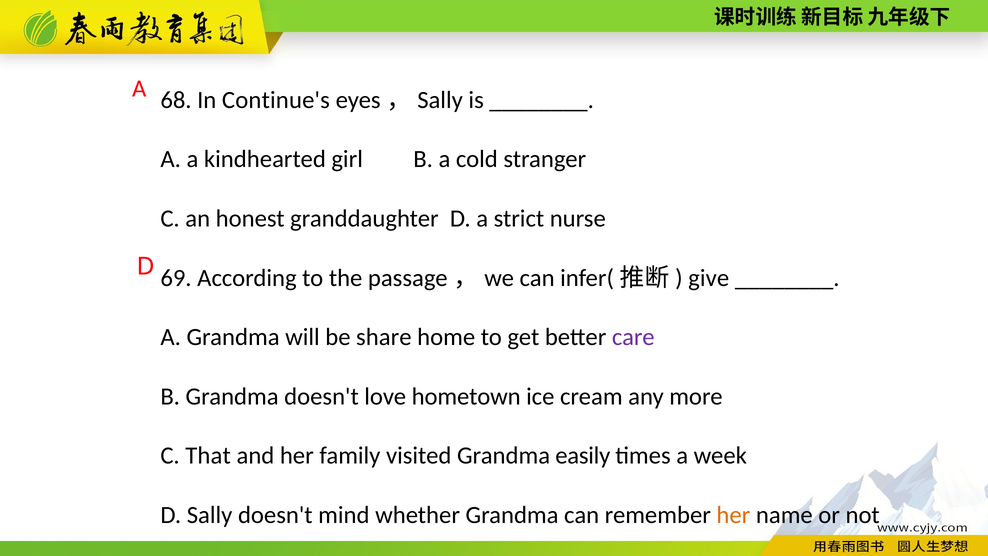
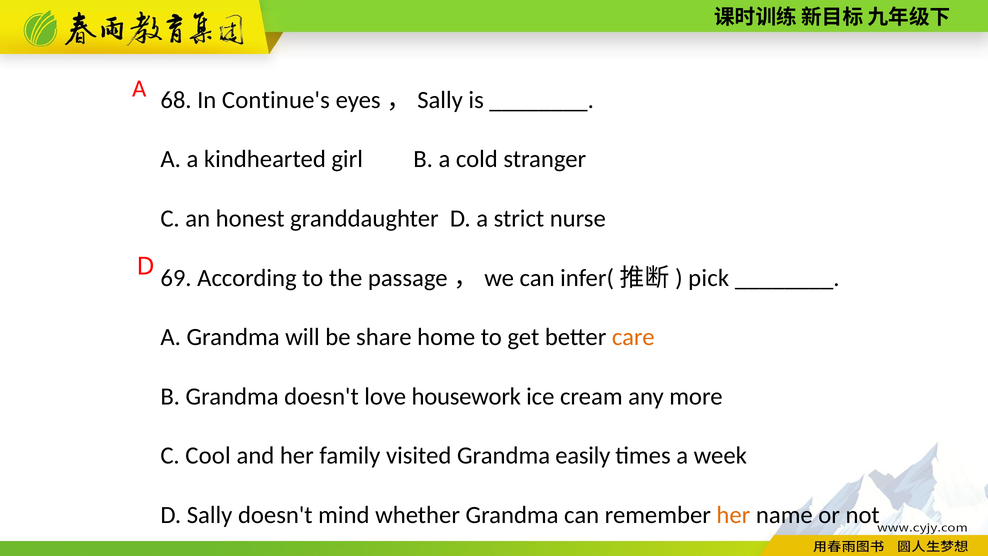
give: give -> pick
care colour: purple -> orange
hometown: hometown -> housework
That: That -> Cool
